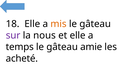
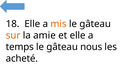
sur colour: purple -> orange
nous: nous -> amie
amie: amie -> nous
